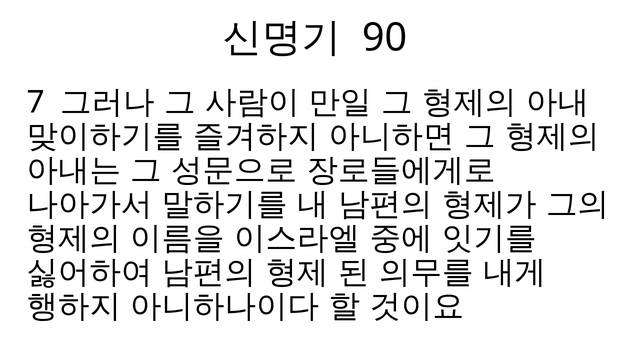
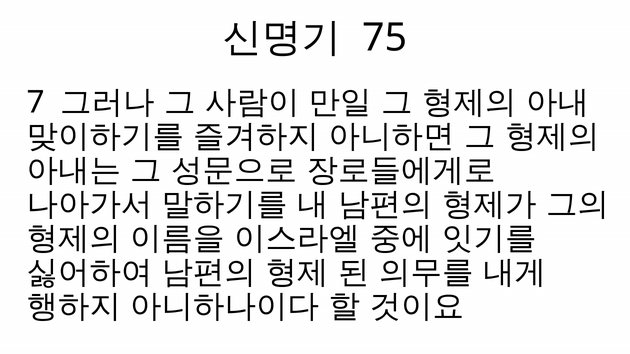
90: 90 -> 75
